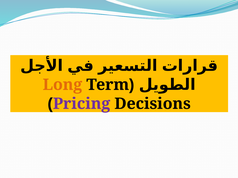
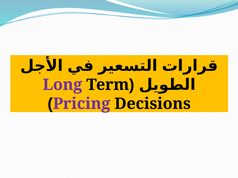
Long colour: orange -> purple
